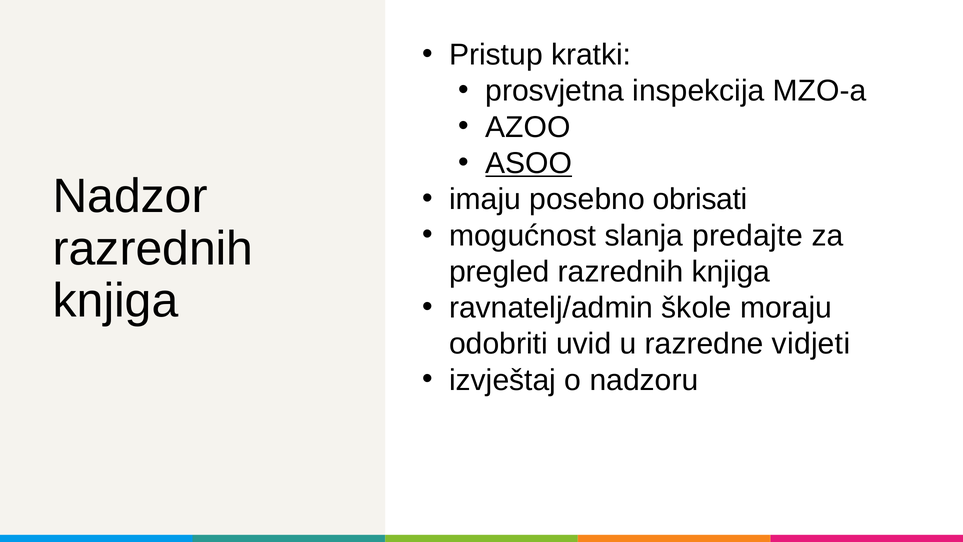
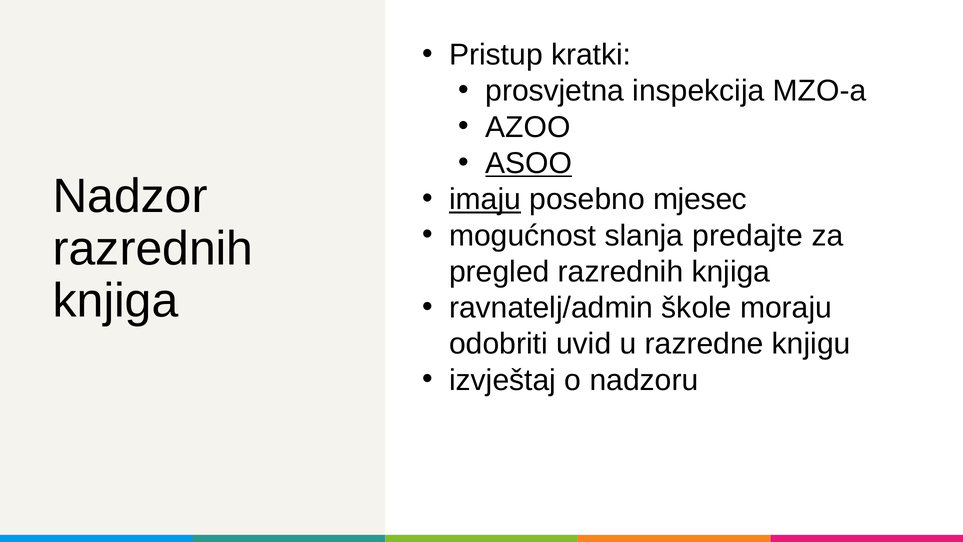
imaju underline: none -> present
obrisati: obrisati -> mjesec
vidjeti: vidjeti -> knjigu
